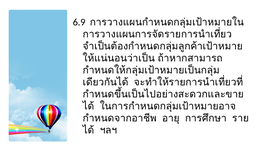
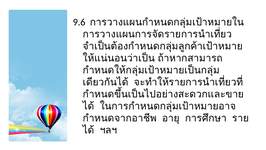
6.9: 6.9 -> 9.6
